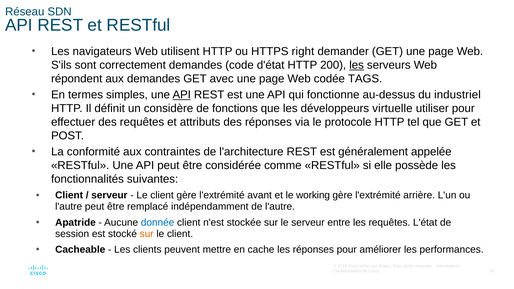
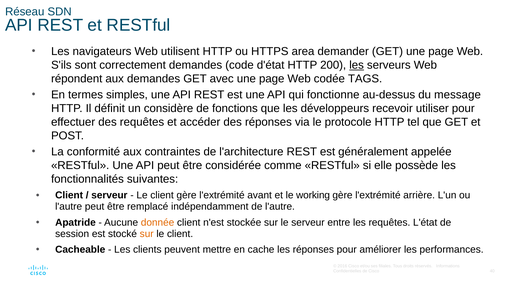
right: right -> area
API at (182, 95) underline: present -> none
industriel: industriel -> message
virtuelle: virtuelle -> recevoir
attributs: attributs -> accéder
donnée colour: blue -> orange
